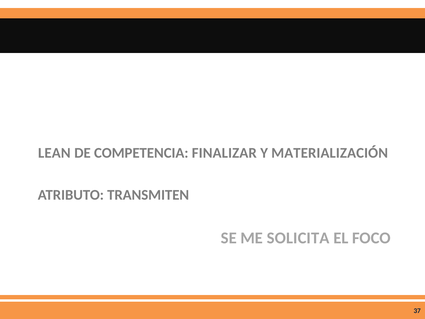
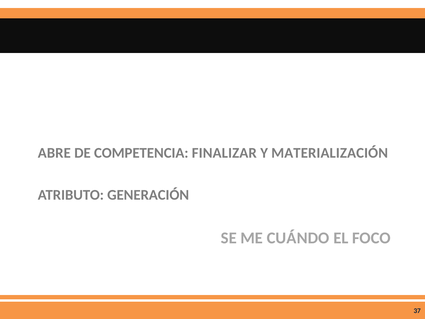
LEAN: LEAN -> ABRE
TRANSMITEN: TRANSMITEN -> GENERACIÓN
SOLICITA: SOLICITA -> CUÁNDO
